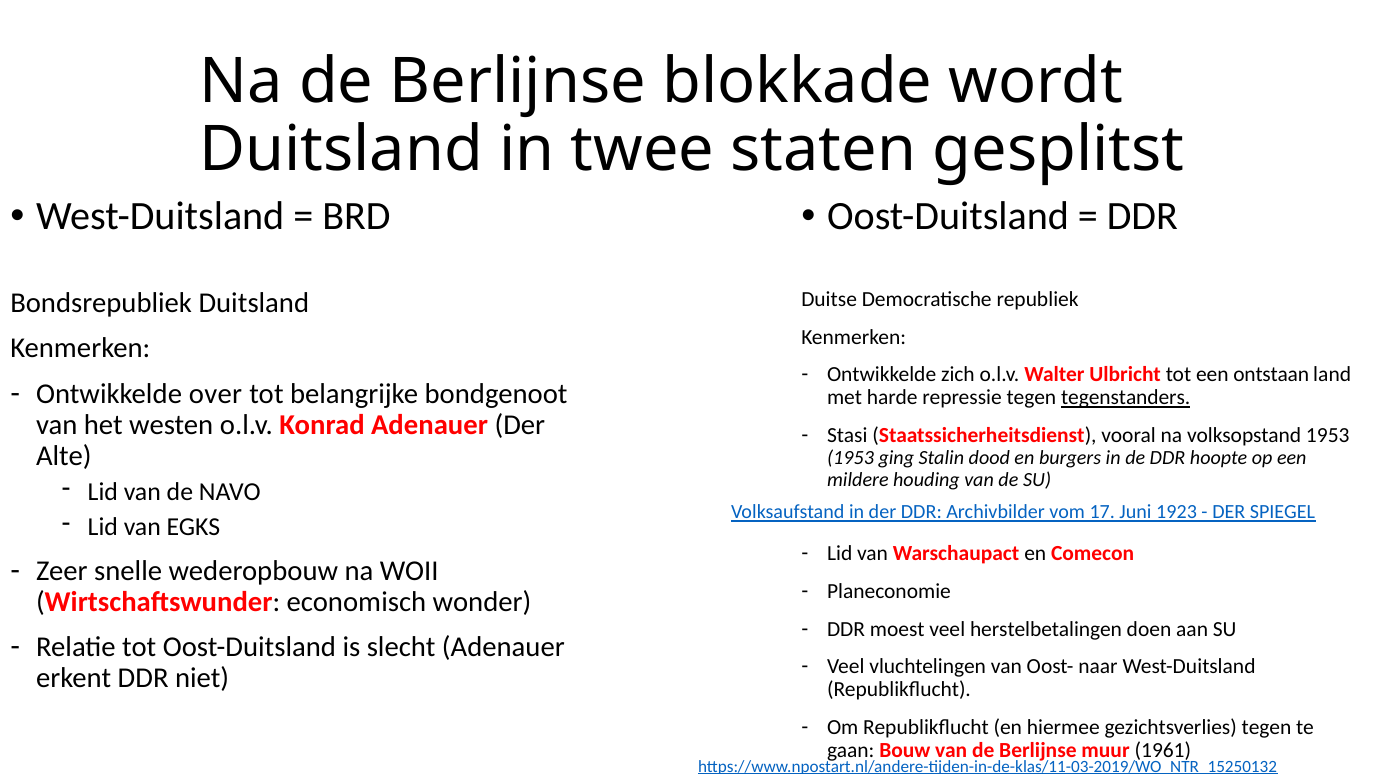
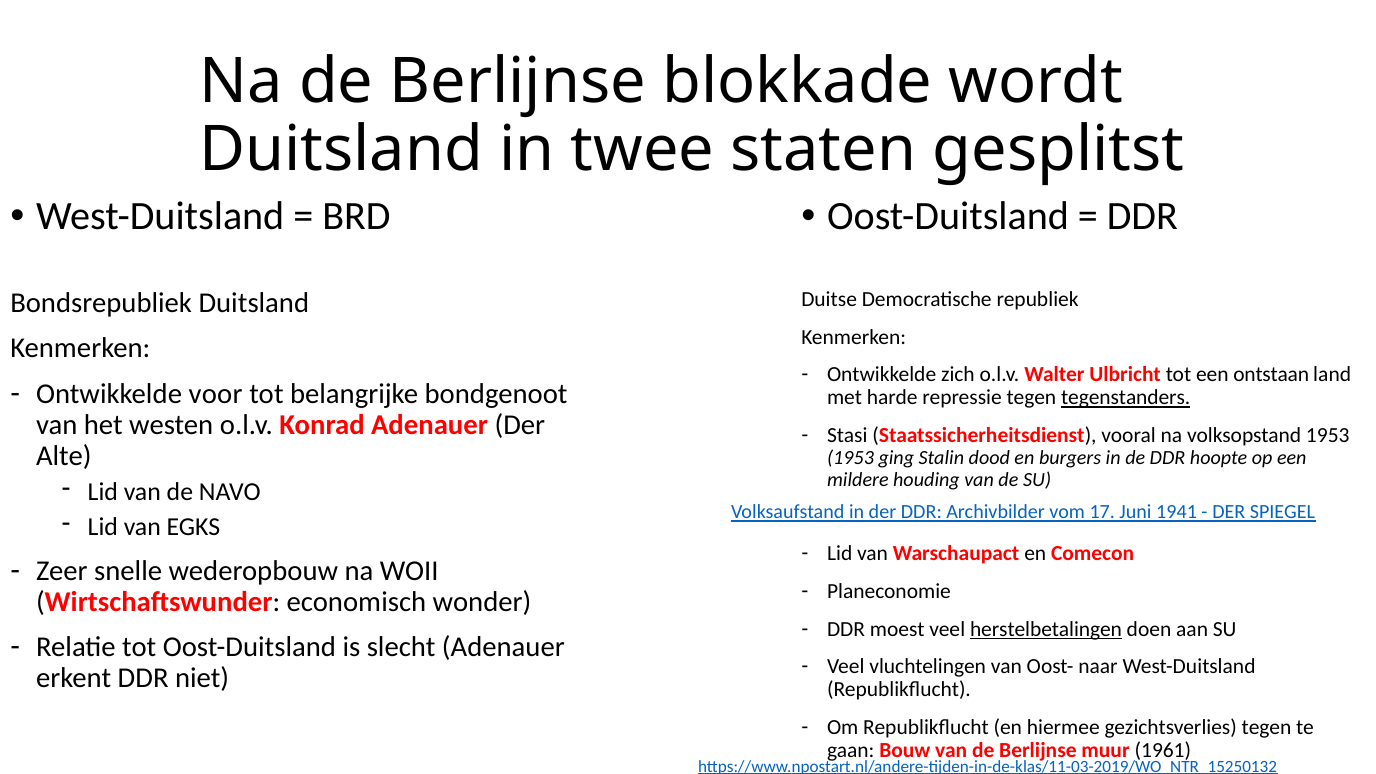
over: over -> voor
1923: 1923 -> 1941
herstelbetalingen underline: none -> present
